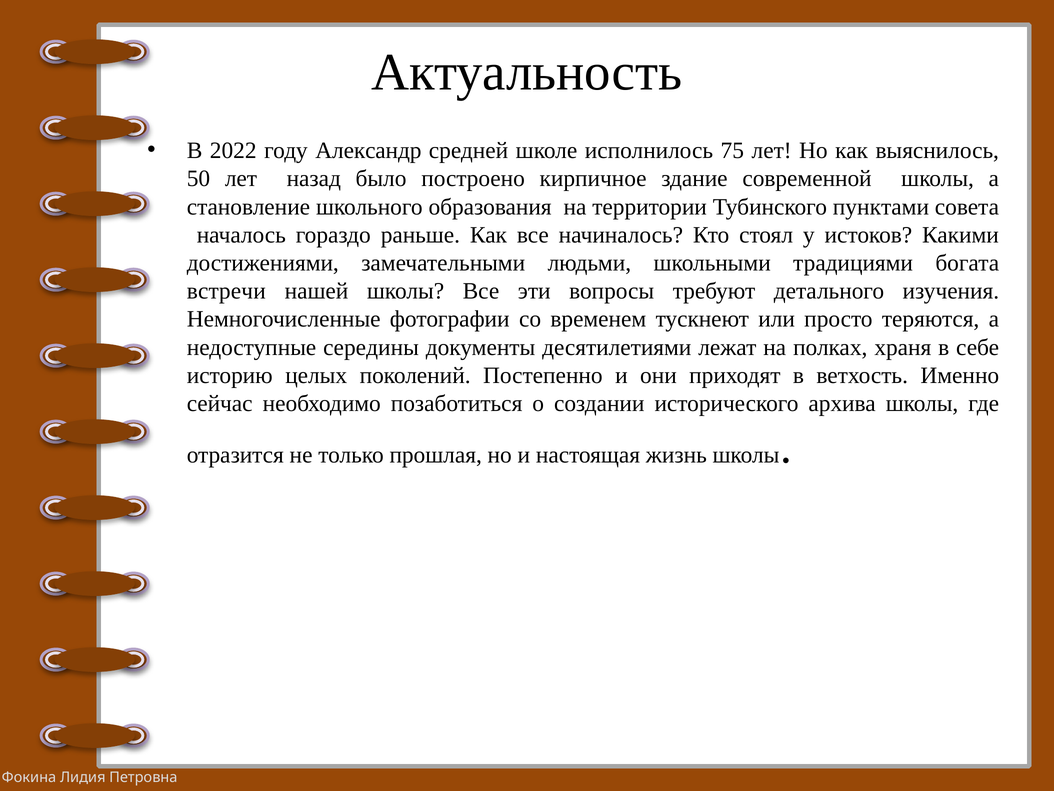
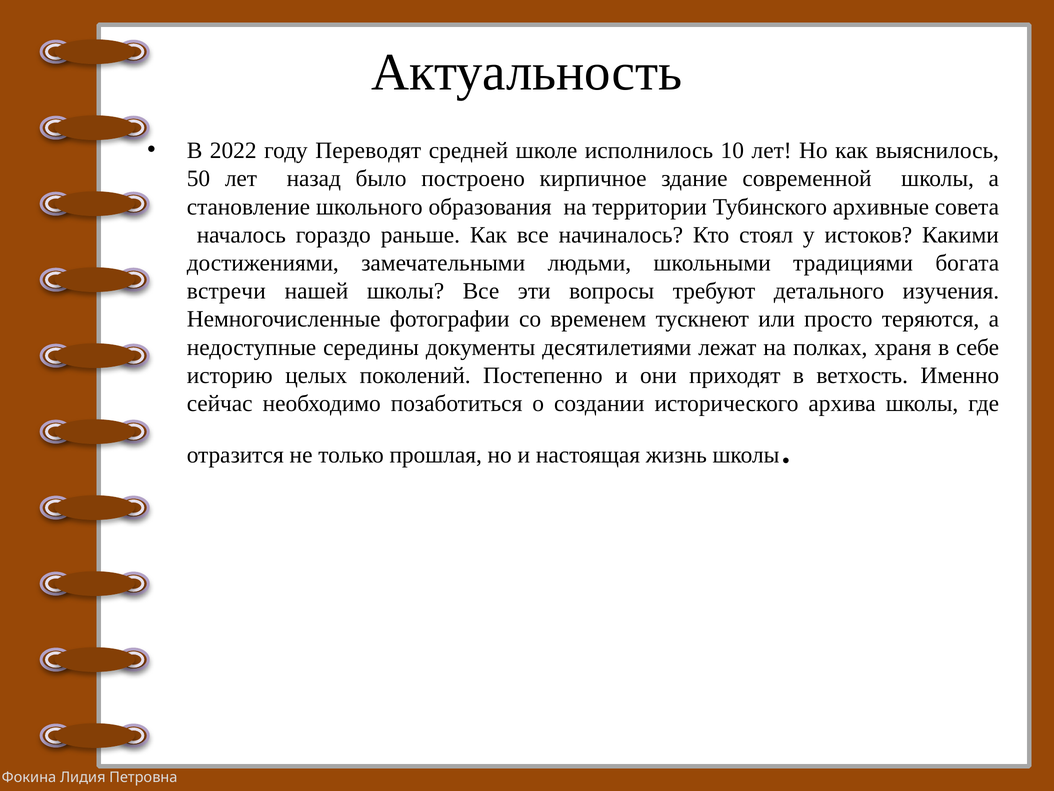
Александр: Александр -> Переводят
75: 75 -> 10
пунктами: пунктами -> архивные
